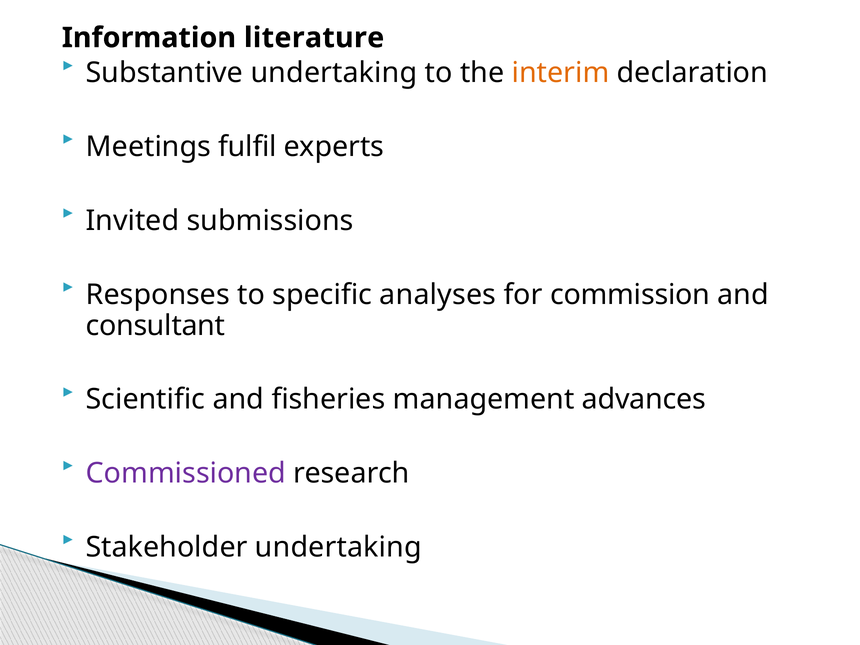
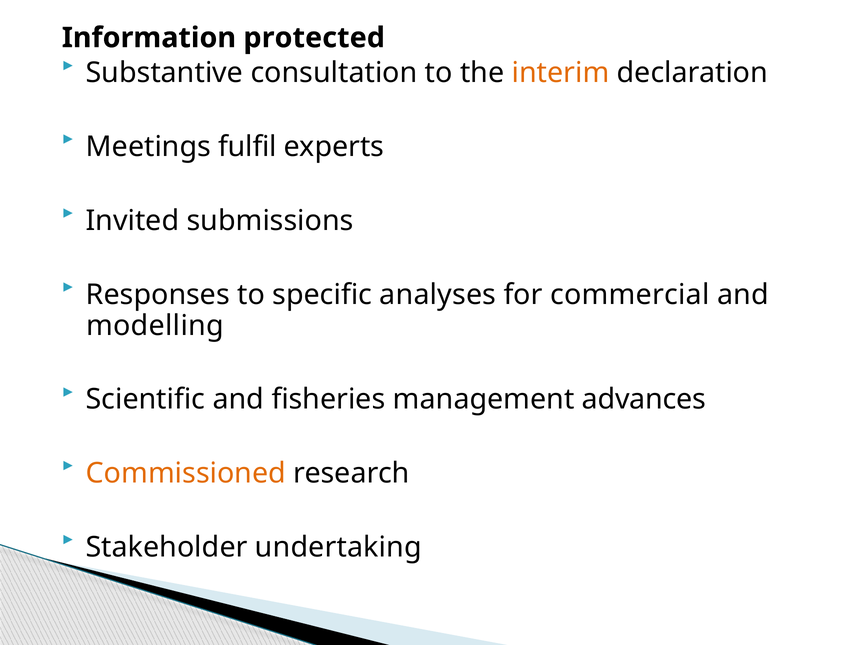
literature: literature -> protected
Substantive undertaking: undertaking -> consultation
commission: commission -> commercial
consultant: consultant -> modelling
Commissioned colour: purple -> orange
